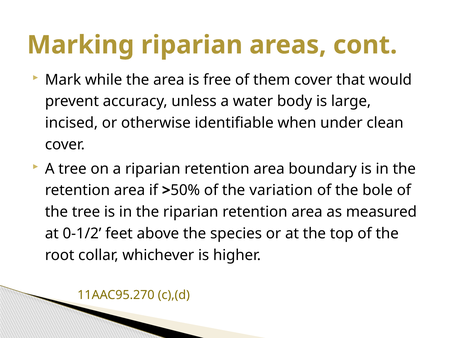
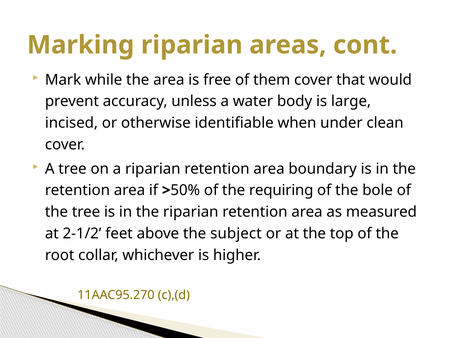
variation: variation -> requiring
0-1/2: 0-1/2 -> 2-1/2
species: species -> subject
